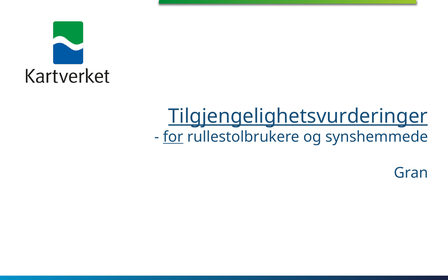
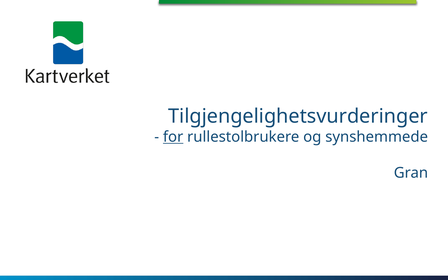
Tilgjengelighetsvurderinger underline: present -> none
